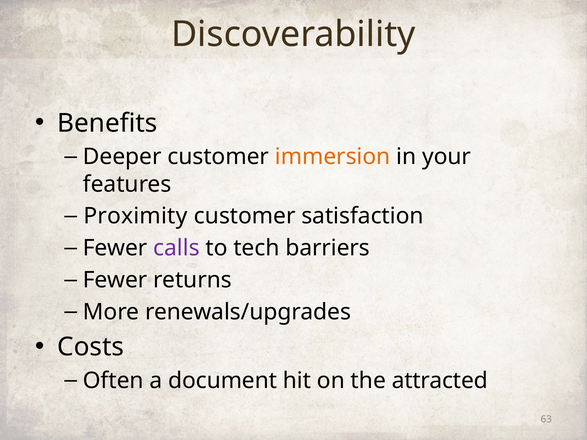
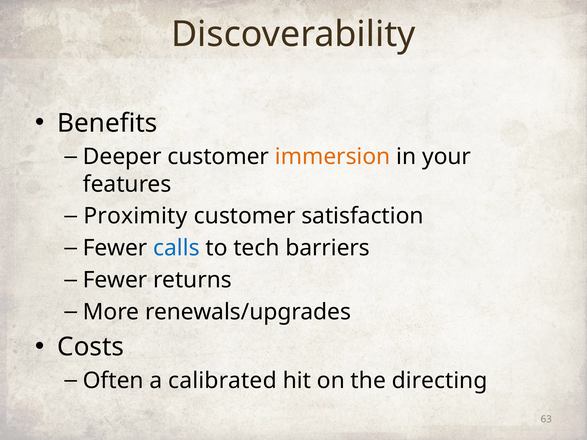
calls colour: purple -> blue
document: document -> calibrated
attracted: attracted -> directing
